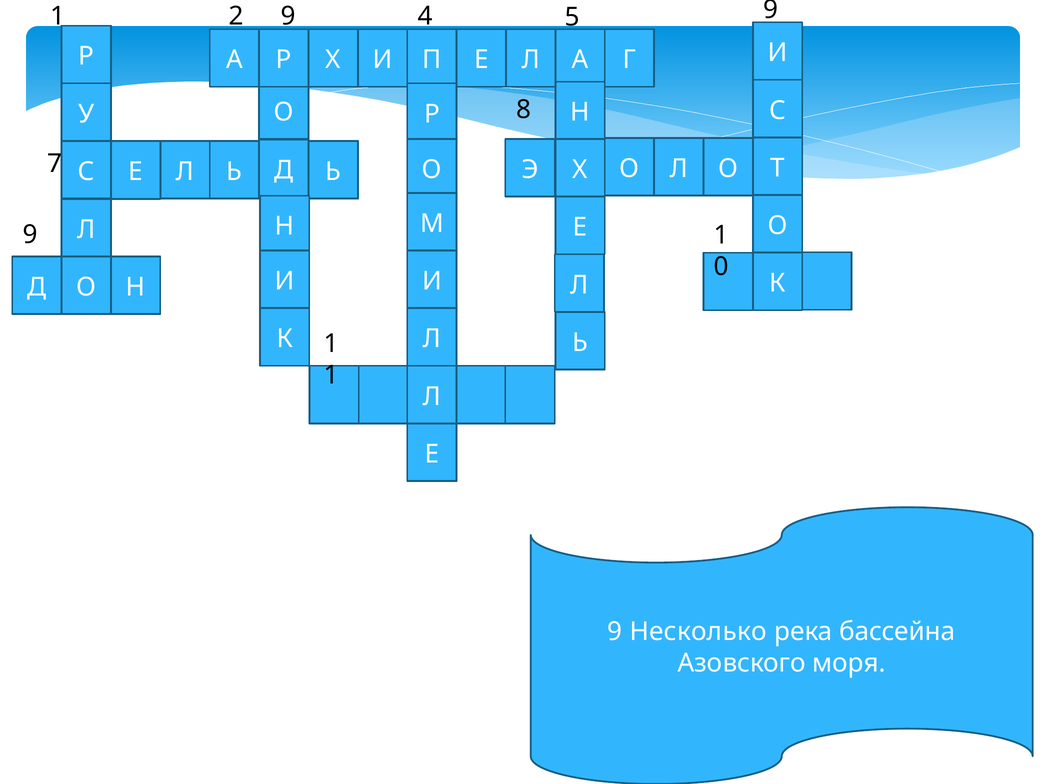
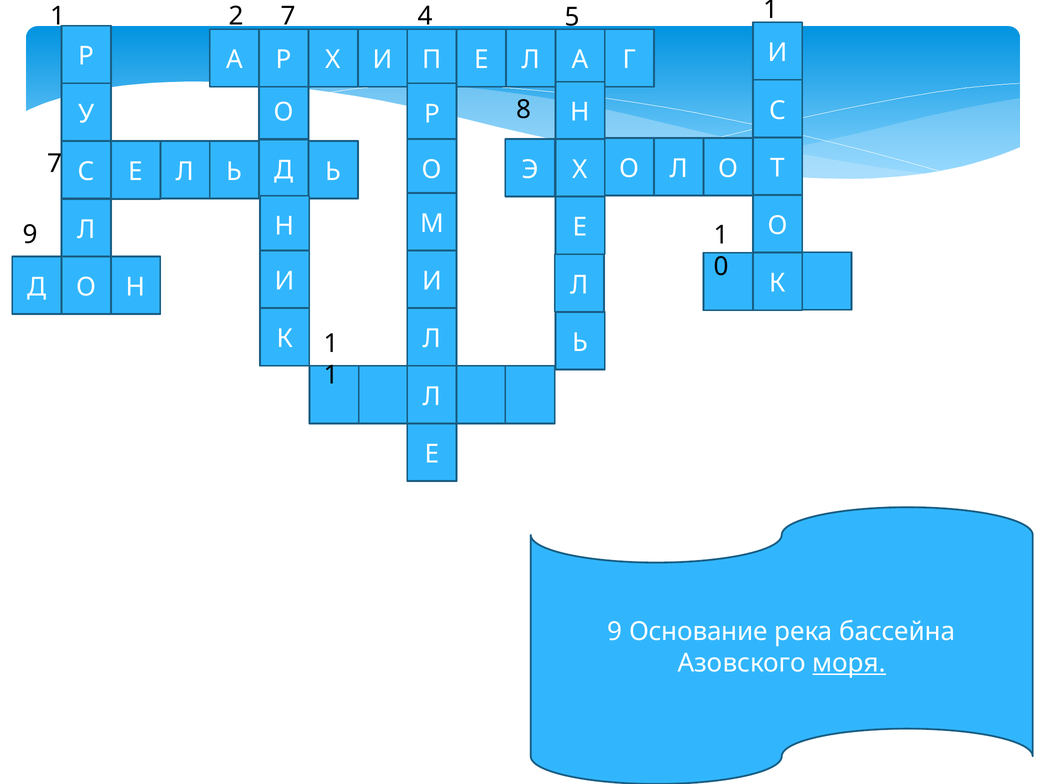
2 9: 9 -> 7
5 9: 9 -> 1
Несколько: Несколько -> Основание
моря underline: none -> present
